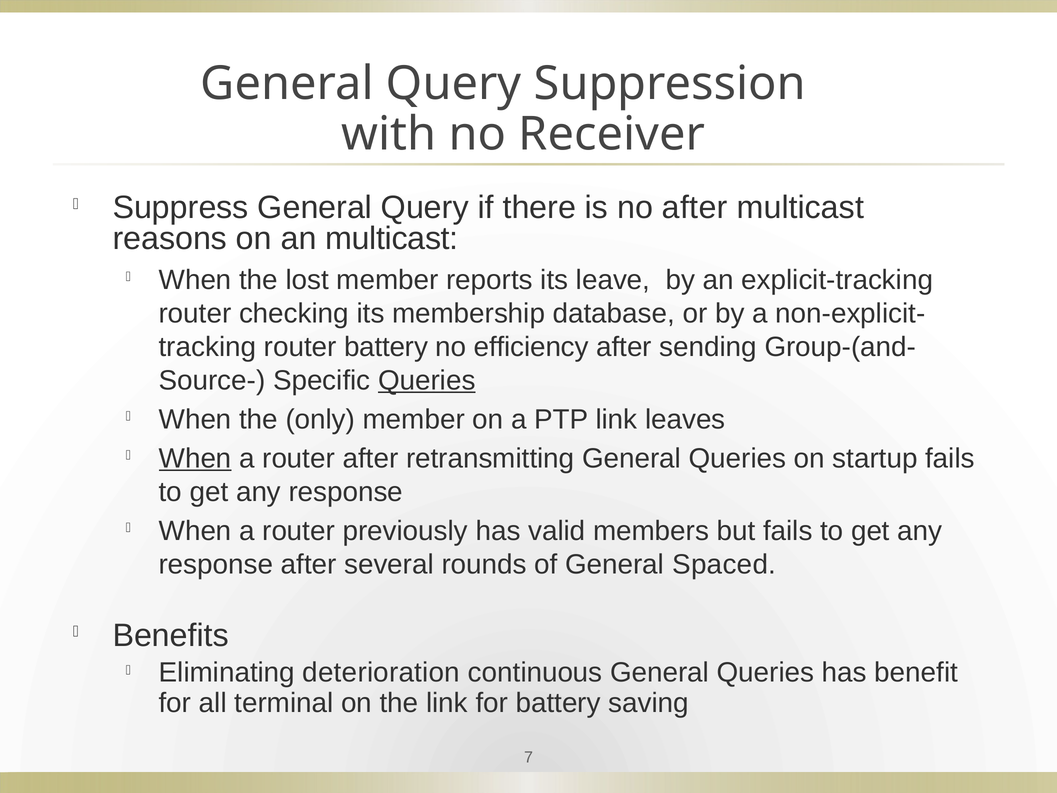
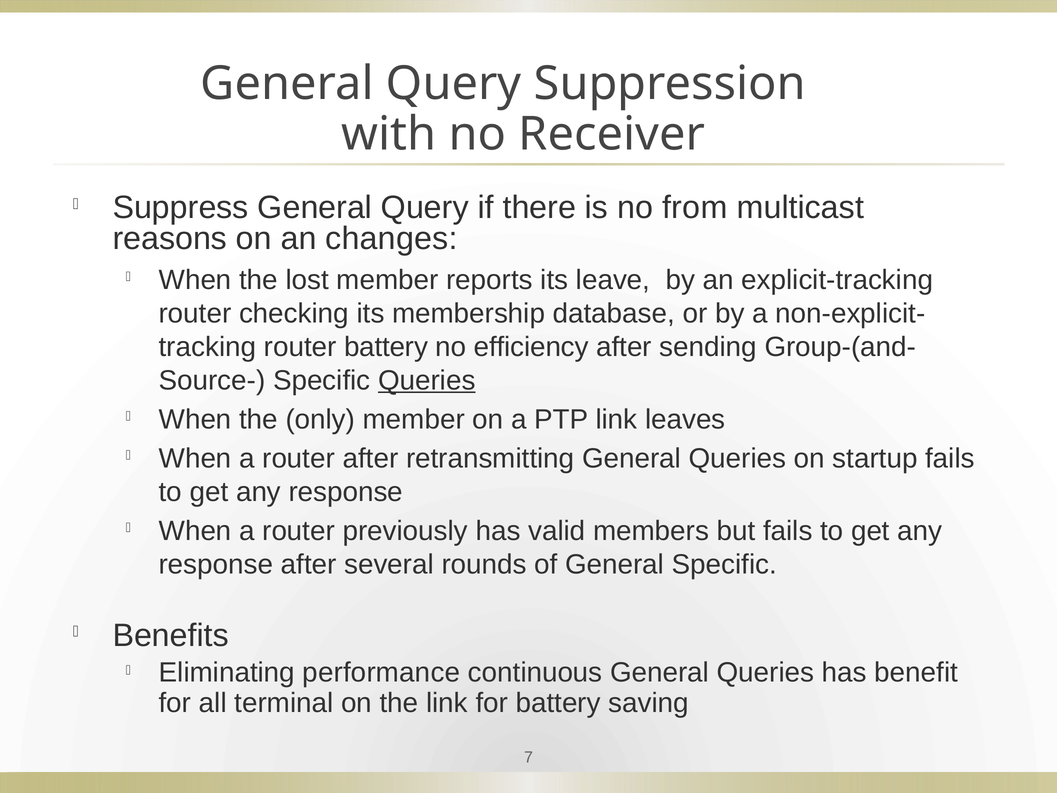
no after: after -> from
an multicast: multicast -> changes
When at (195, 458) underline: present -> none
General Spaced: Spaced -> Specific
deterioration: deterioration -> performance
